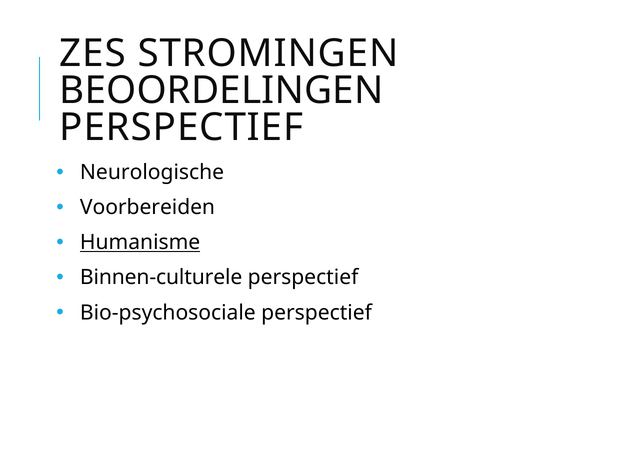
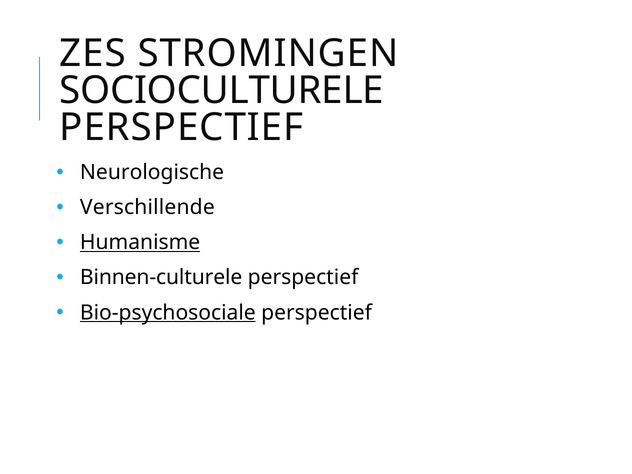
BEOORDELINGEN: BEOORDELINGEN -> SOCIOCULTURELE
Voorbereiden: Voorbereiden -> Verschillende
Bio-psychosociale underline: none -> present
